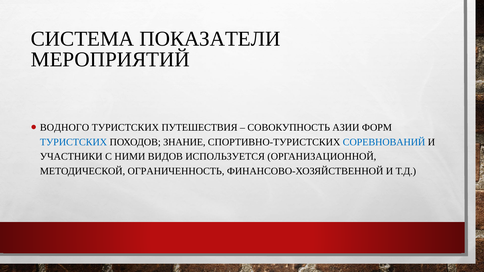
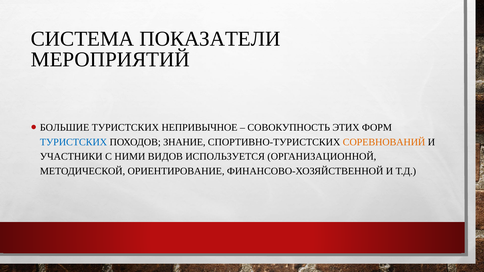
ВОДНОГО: ВОДНОГО -> БОЛЬШИЕ
ПУТЕШЕСТВИЯ: ПУТЕШЕСТВИЯ -> НЕПРИВЫЧНОЕ
АЗИИ: АЗИИ -> ЭТИХ
СОРЕВНОВАНИЙ colour: blue -> orange
ОГРАНИЧЕННОСТЬ: ОГРАНИЧЕННОСТЬ -> ОРИЕНТИРОВАНИЕ
